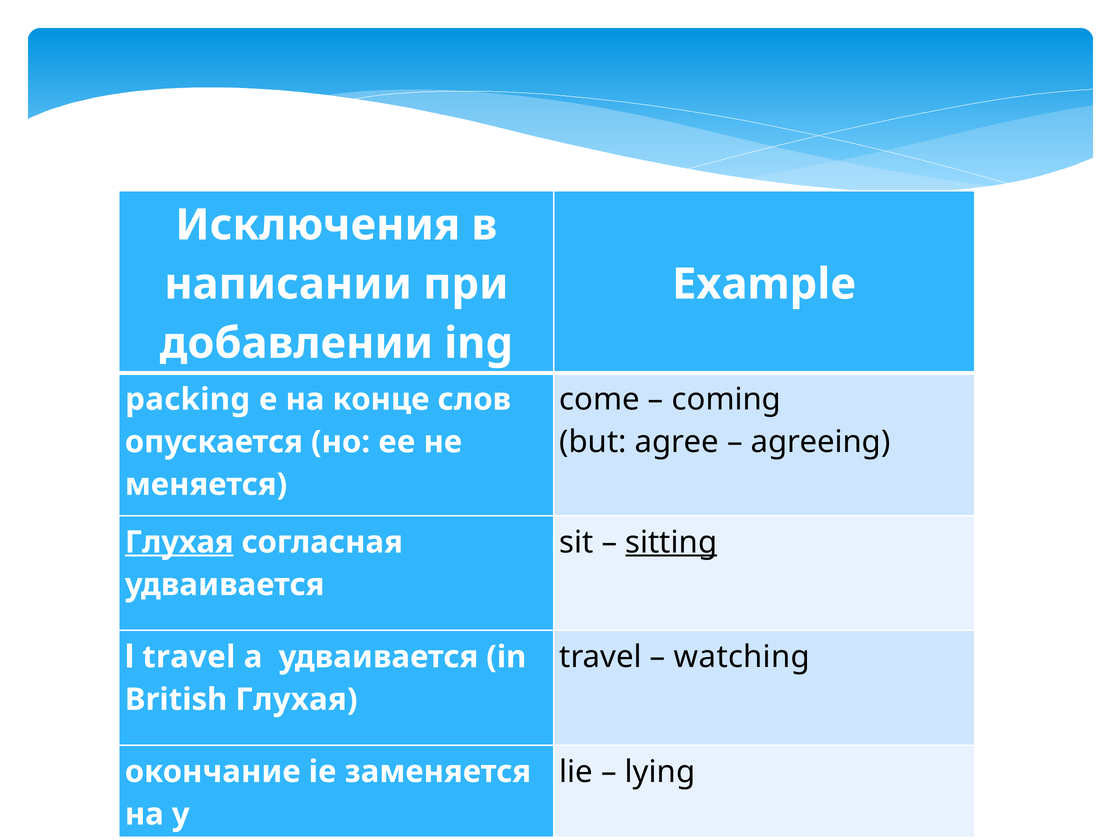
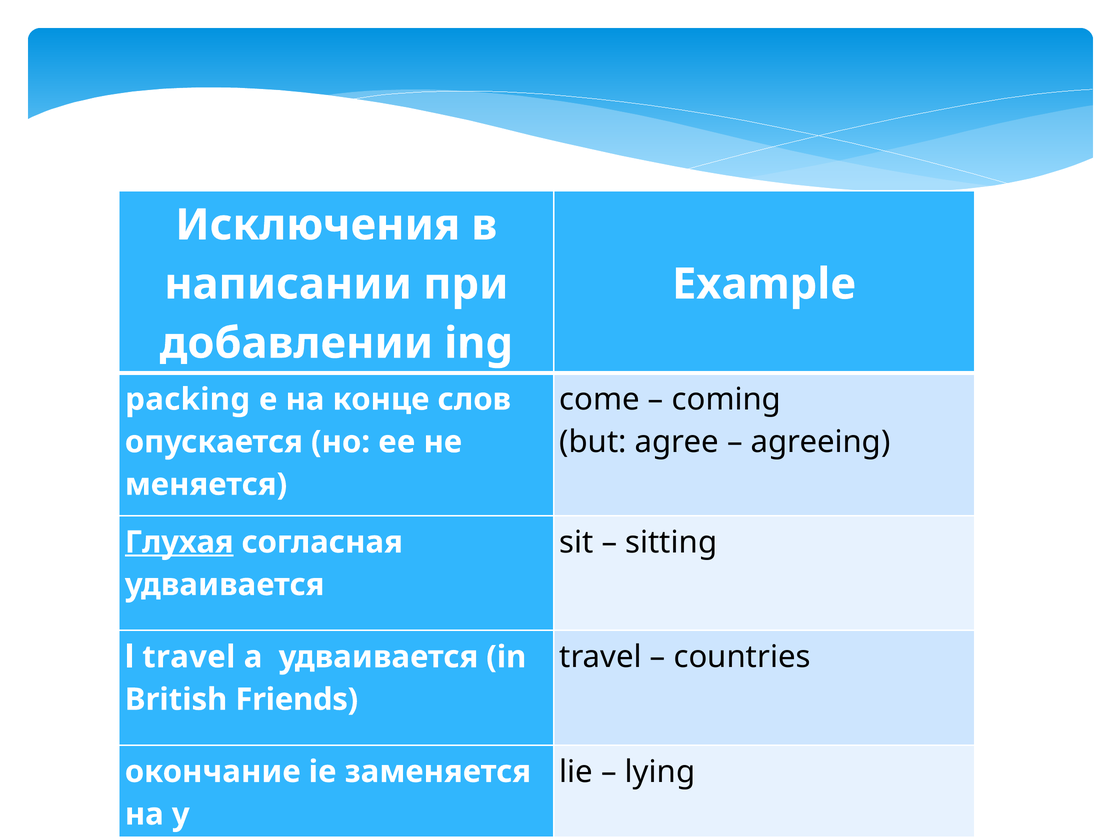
sitting underline: present -> none
watching: watching -> countries
British Глухая: Глухая -> Friends
